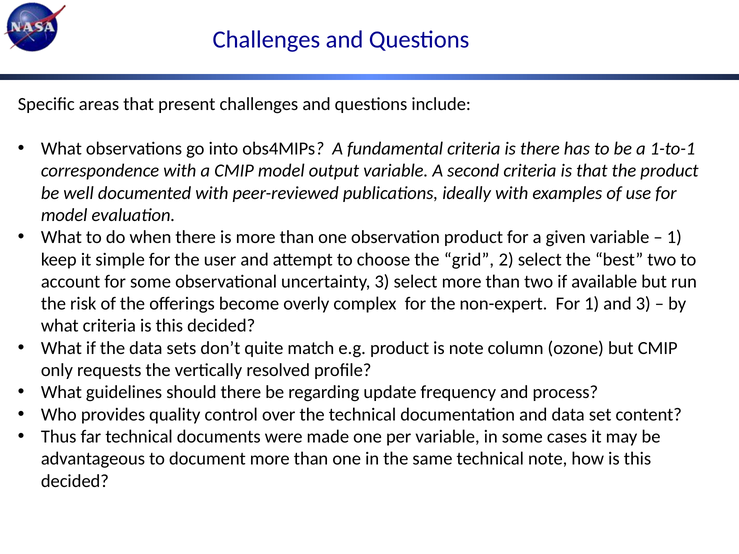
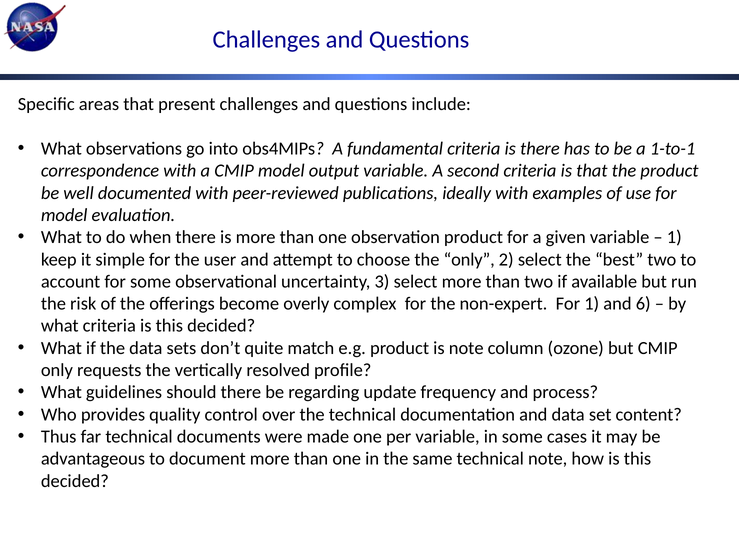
the grid: grid -> only
and 3: 3 -> 6
